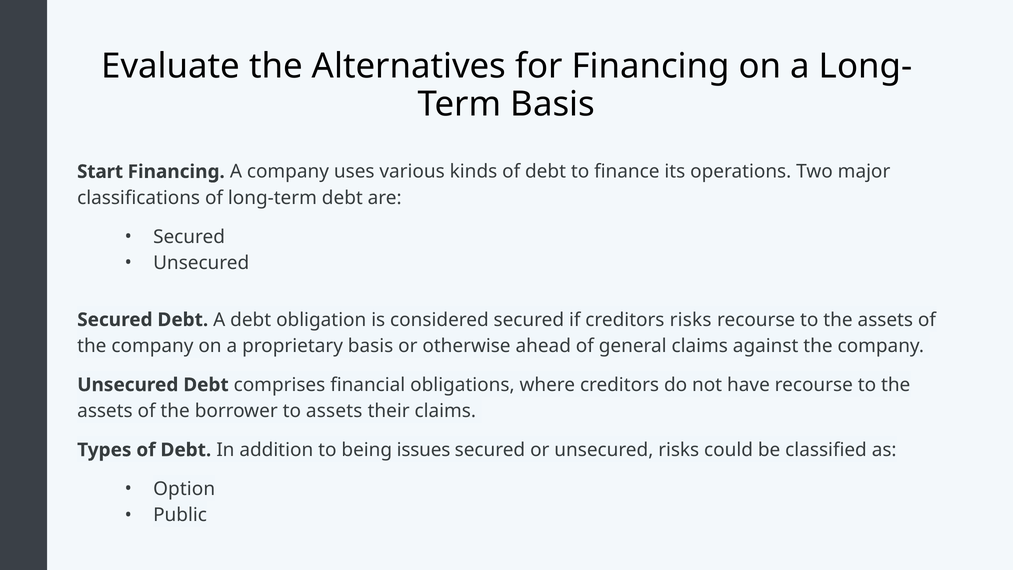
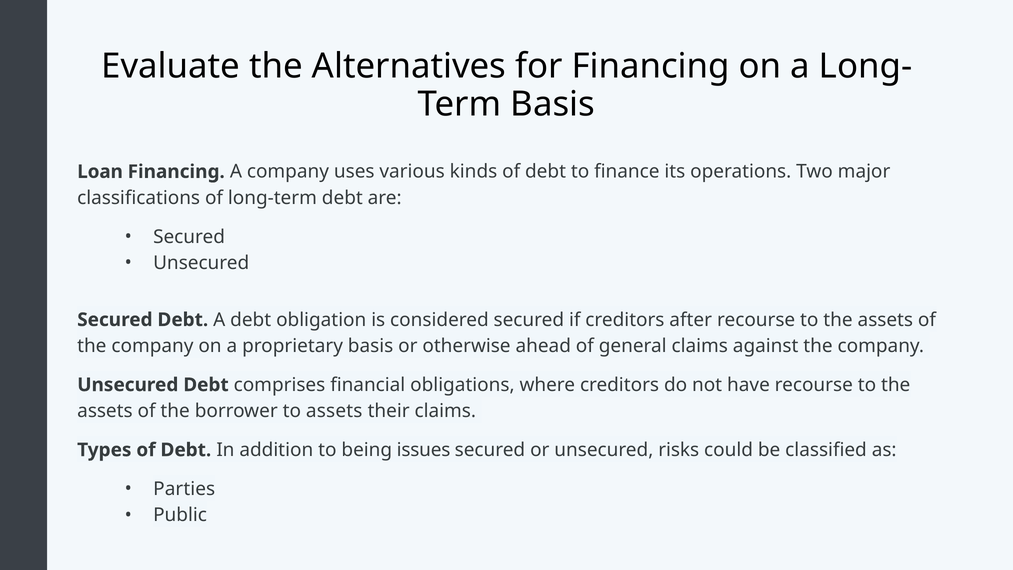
Start: Start -> Loan
creditors risks: risks -> after
Option: Option -> Parties
